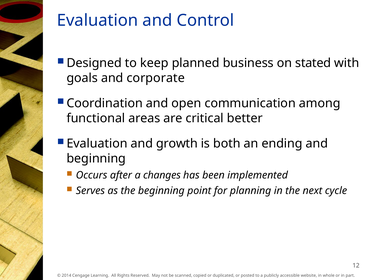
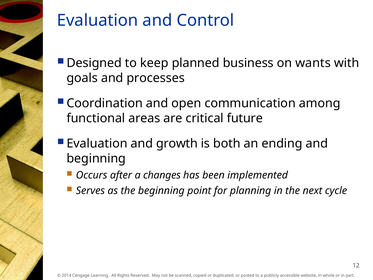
stated: stated -> wants
corporate: corporate -> processes
better: better -> future
